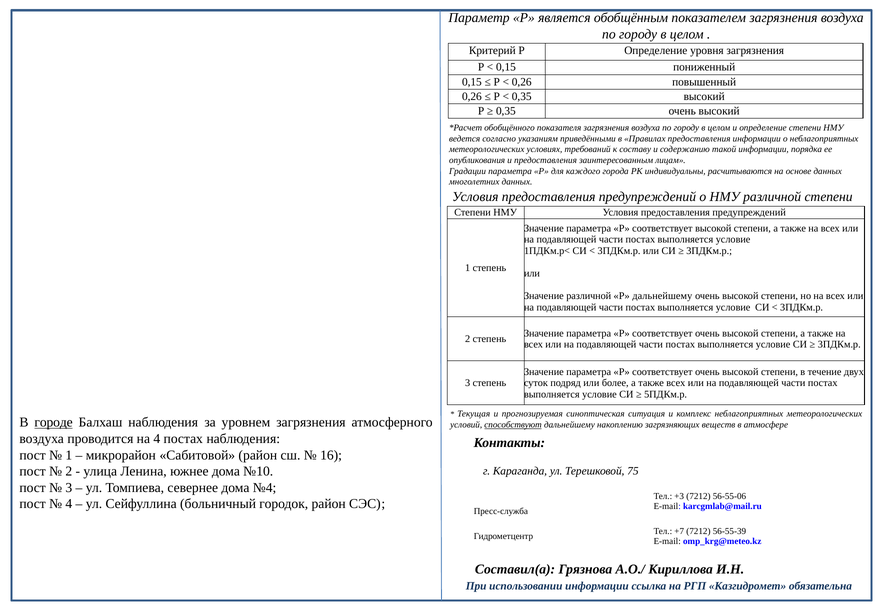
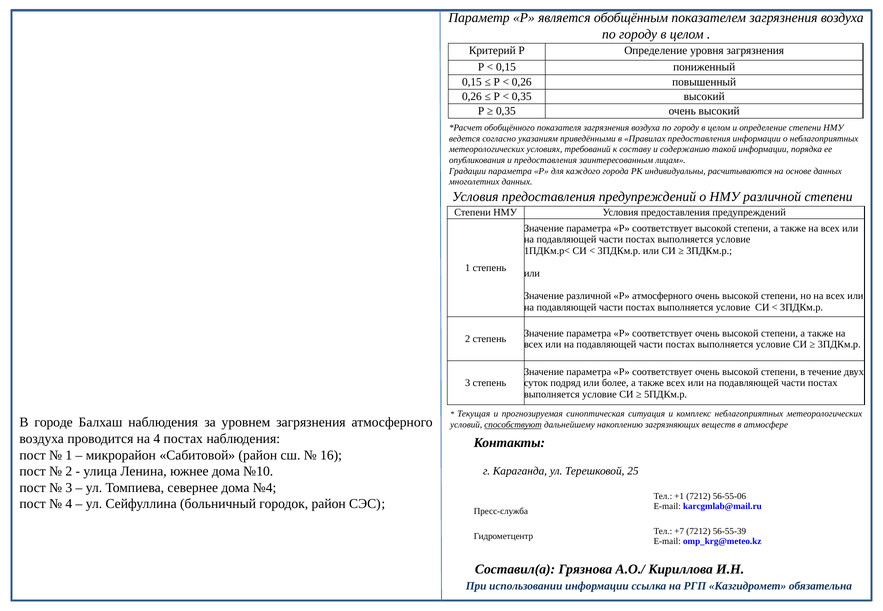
Р дальнейшему: дальнейшему -> атмосферного
городе underline: present -> none
75: 75 -> 25
+3: +3 -> +1
